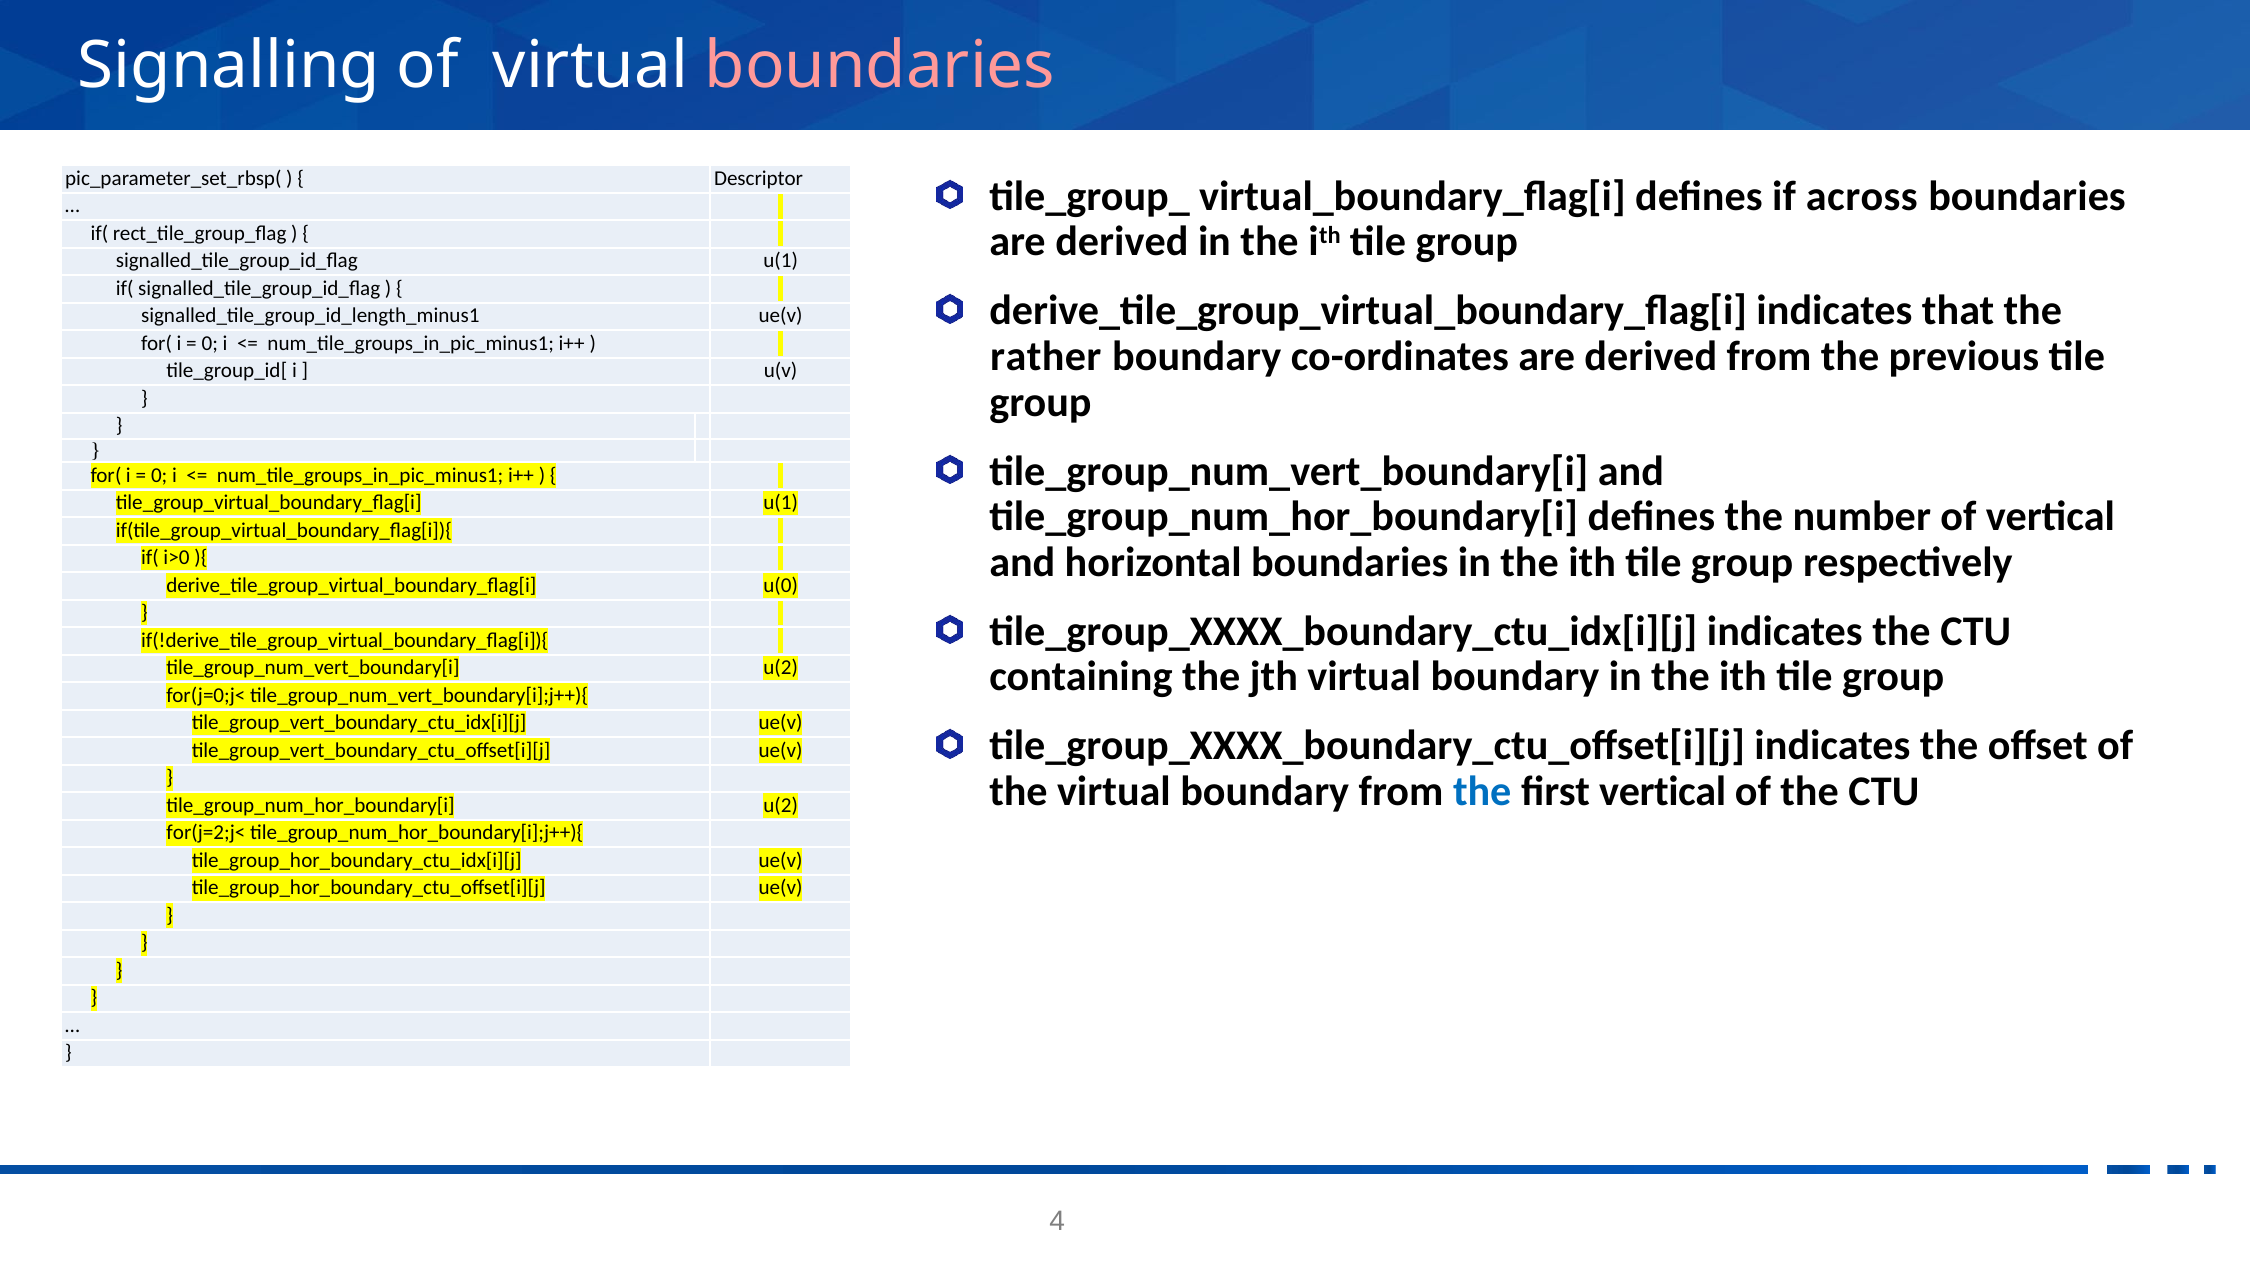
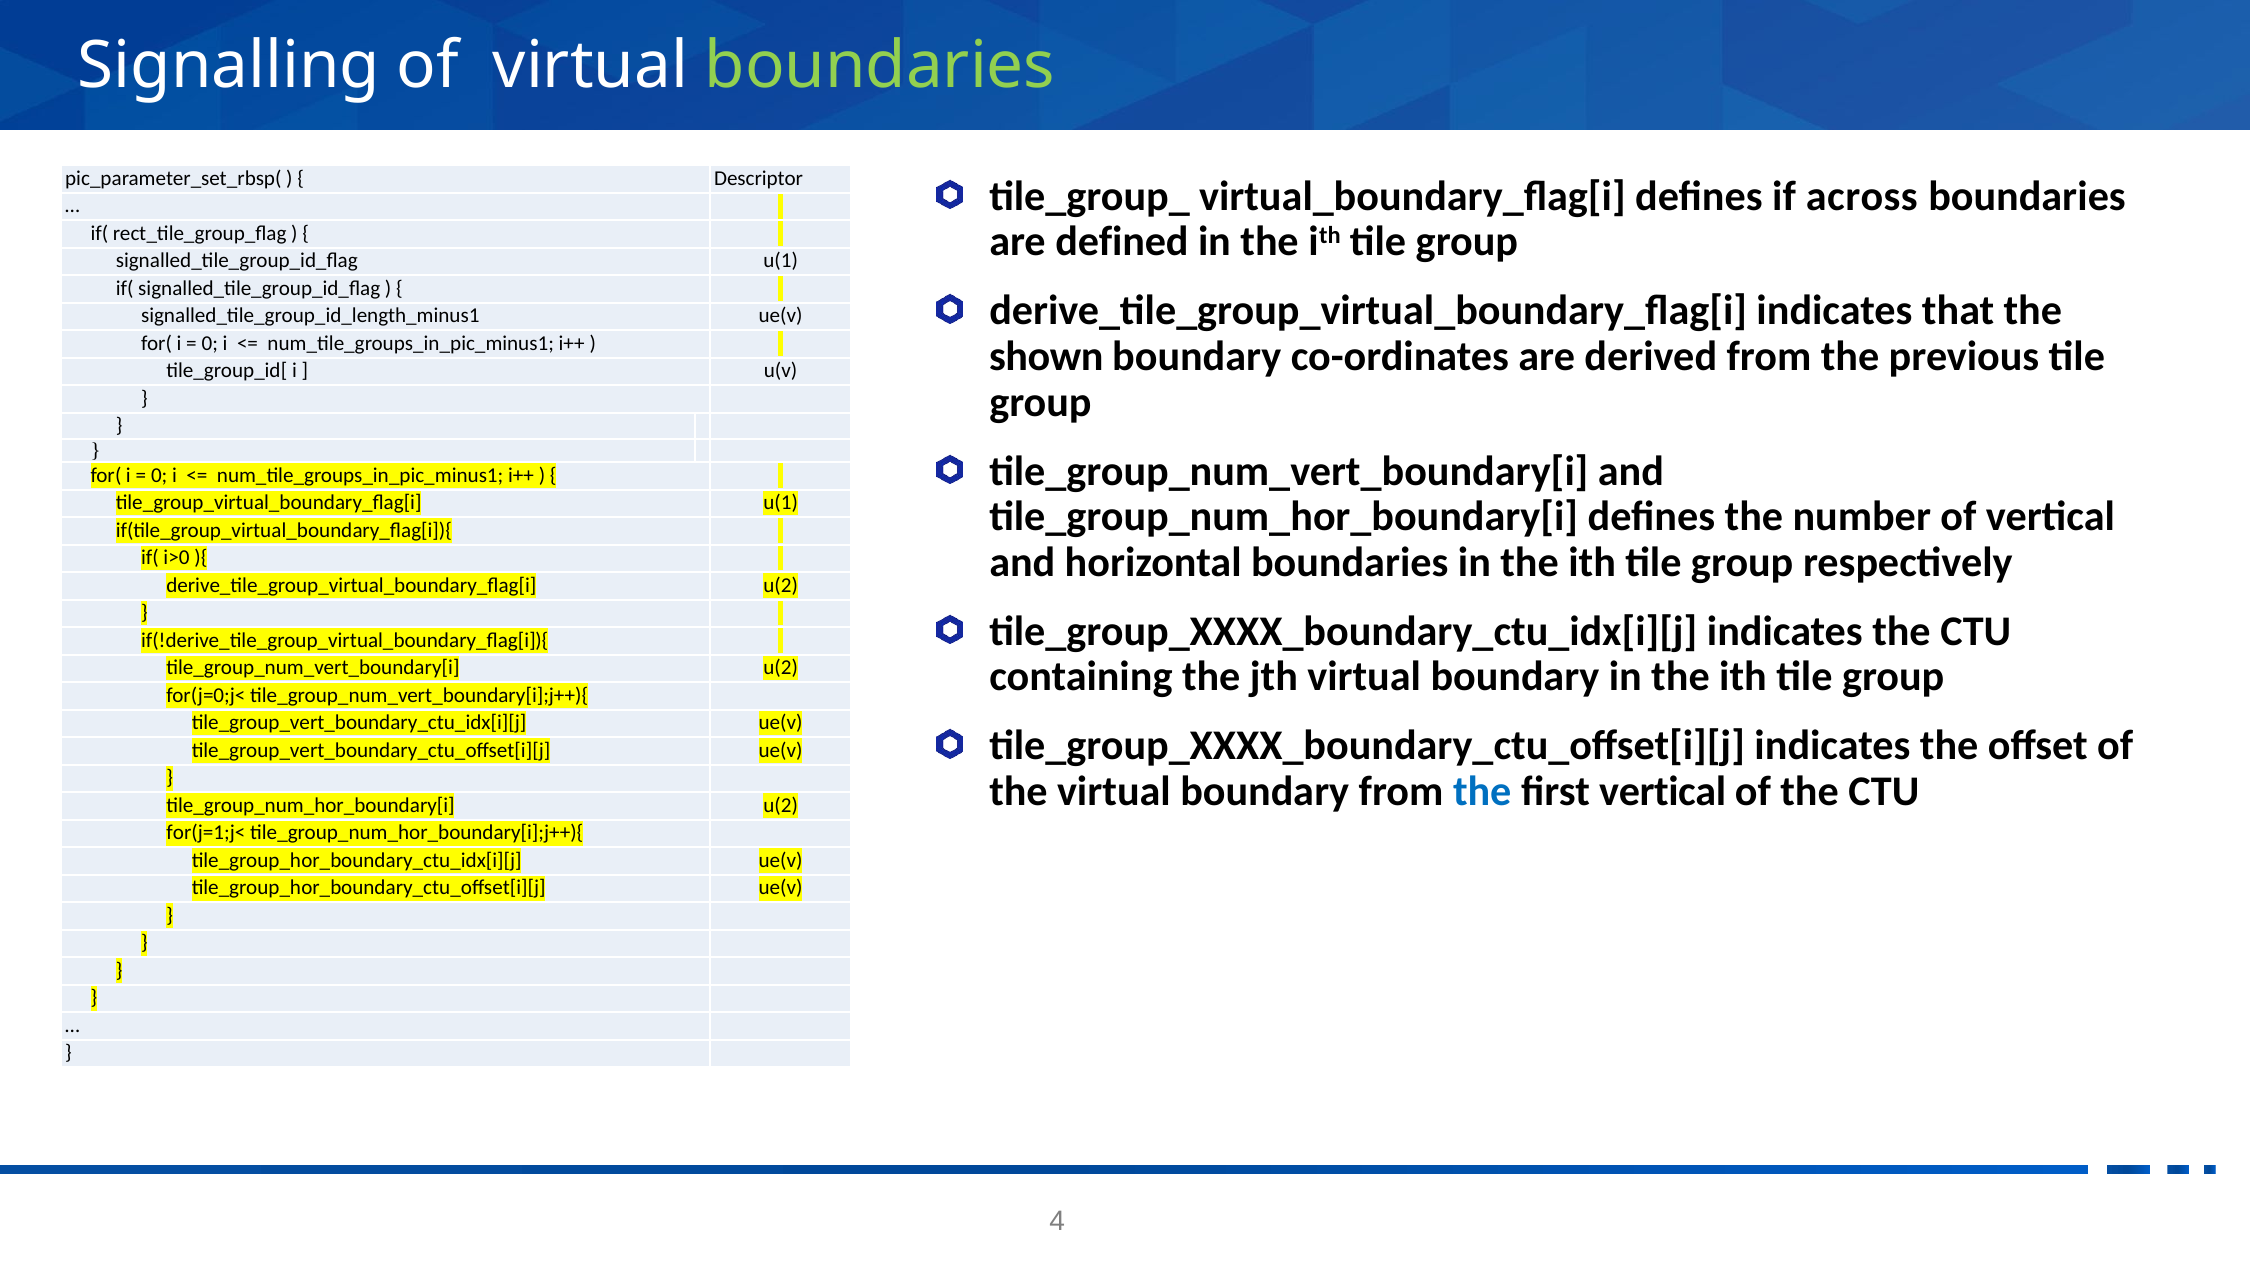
boundaries at (880, 66) colour: pink -> light green
derived at (1122, 242): derived -> defined
rather: rather -> shown
derive_tile_group_virtual_boundary_flag[i u(0: u(0 -> u(2
for(j=2;j<: for(j=2;j< -> for(j=1;j<
